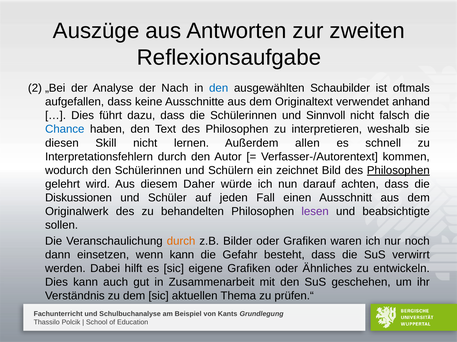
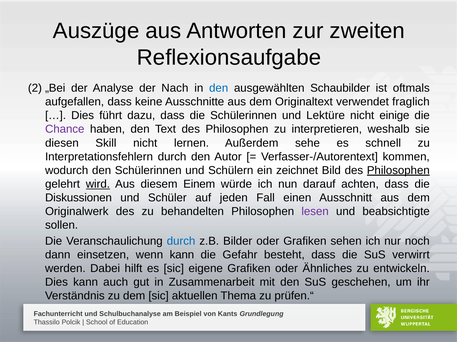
anhand: anhand -> fraglich
Sinnvoll: Sinnvoll -> Lektüre
falsch: falsch -> einige
Chance colour: blue -> purple
allen: allen -> sehe
wird underline: none -> present
Daher: Daher -> Einem
durch at (181, 241) colour: orange -> blue
waren: waren -> sehen
